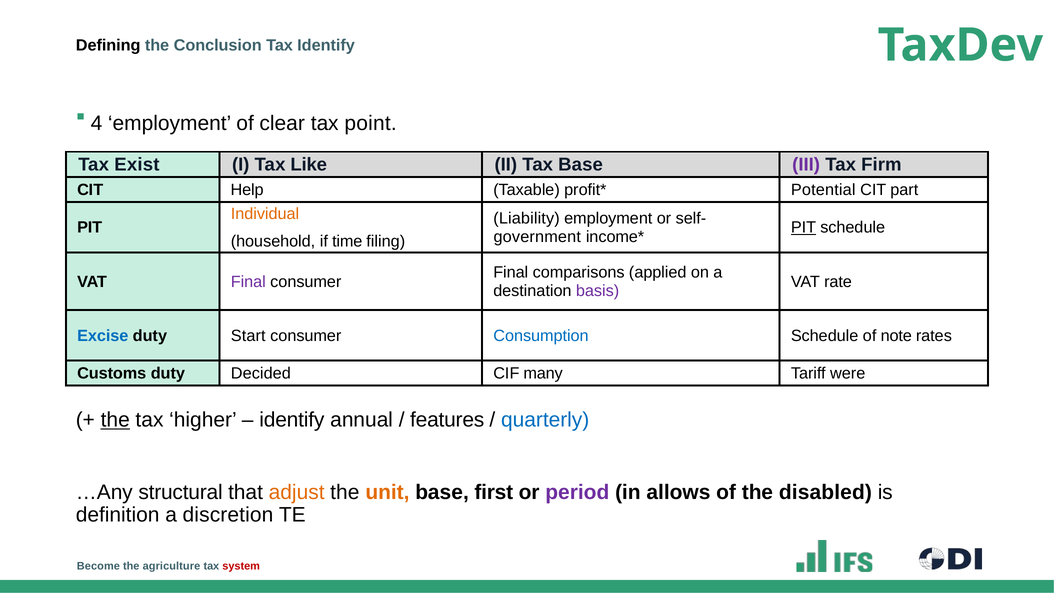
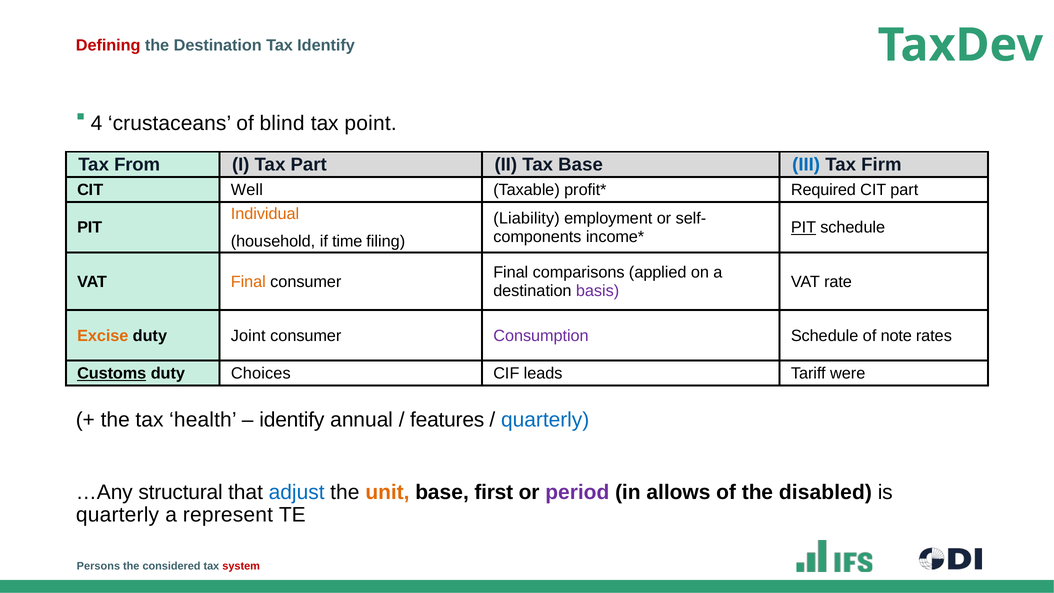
Defining colour: black -> red
the Conclusion: Conclusion -> Destination
employment at (170, 123): employment -> crustaceans
clear: clear -> blind
Exist: Exist -> From
Tax Like: Like -> Part
III colour: purple -> blue
Help: Help -> Well
Potential: Potential -> Required
government: government -> components
Final at (248, 282) colour: purple -> orange
Excise colour: blue -> orange
Start: Start -> Joint
Consumption colour: blue -> purple
Customs underline: none -> present
Decided: Decided -> Choices
many: many -> leads
the at (115, 420) underline: present -> none
higher: higher -> health
adjust colour: orange -> blue
definition at (118, 515): definition -> quarterly
discretion: discretion -> represent
Become: Become -> Persons
agriculture: agriculture -> considered
